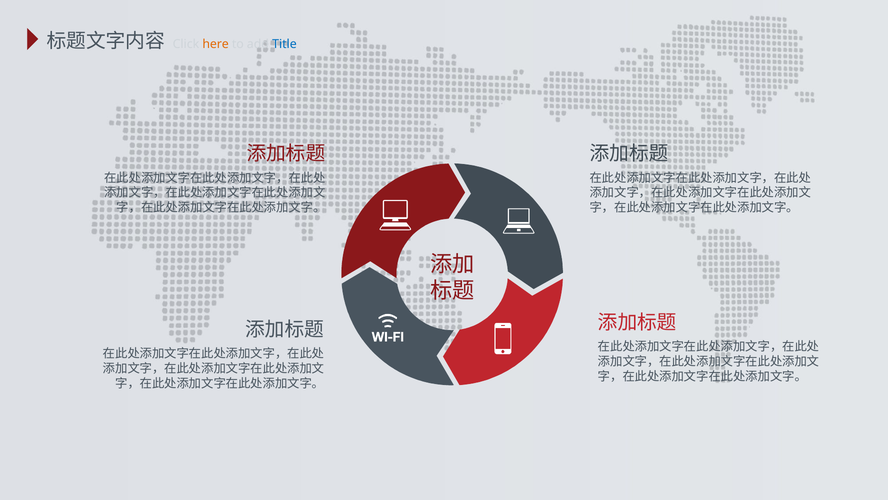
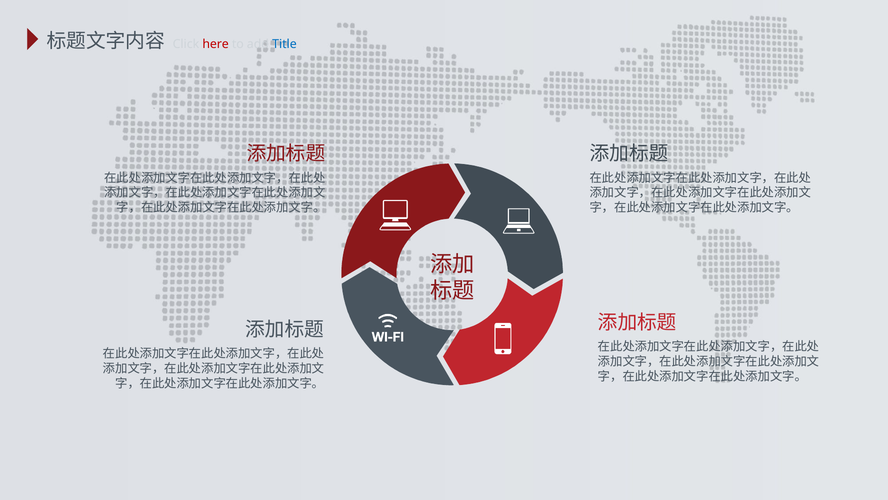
here colour: orange -> red
